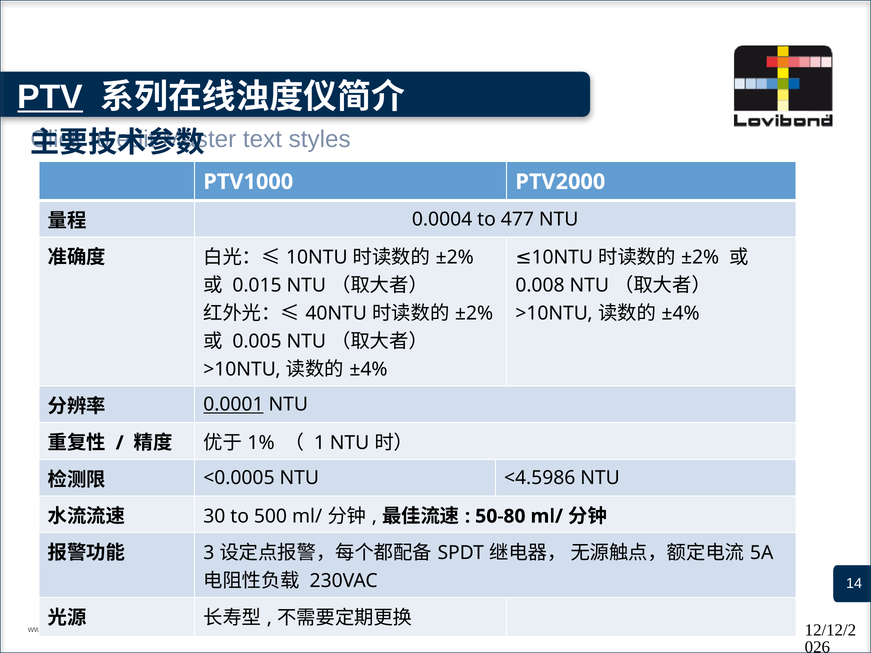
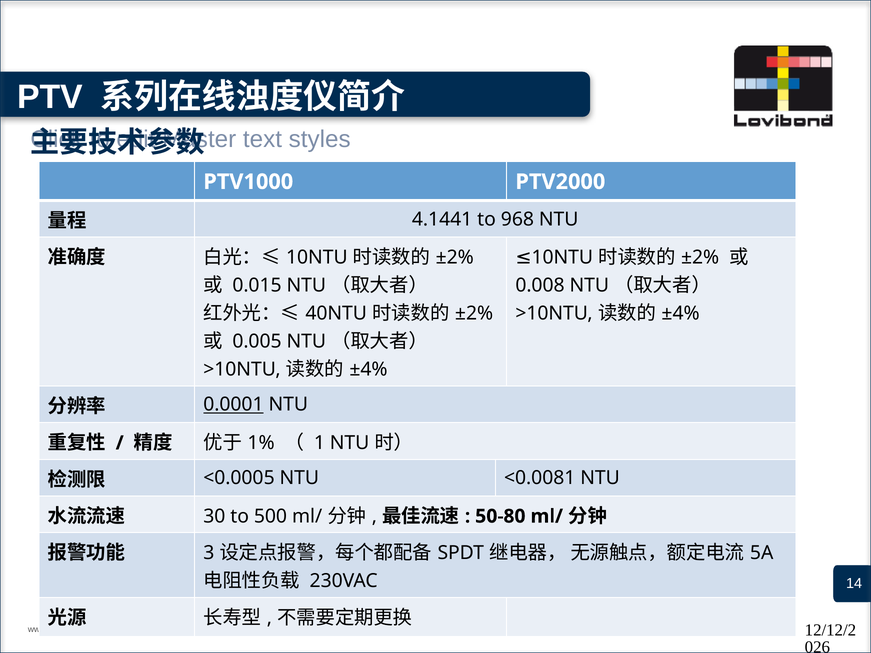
PTV underline: present -> none
0.0004: 0.0004 -> 4.1441
477: 477 -> 968
<4.5986: <4.5986 -> <0.0081
